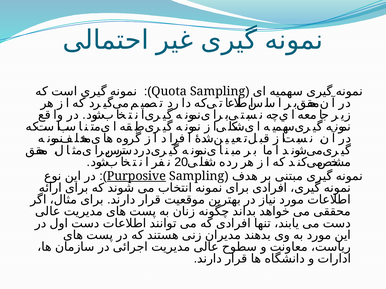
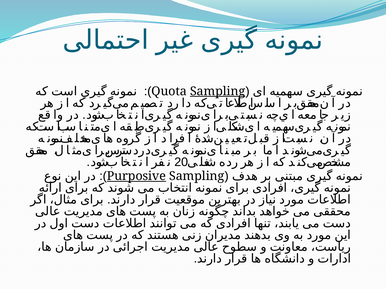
Sampling at (218, 91) underline: none -> present
